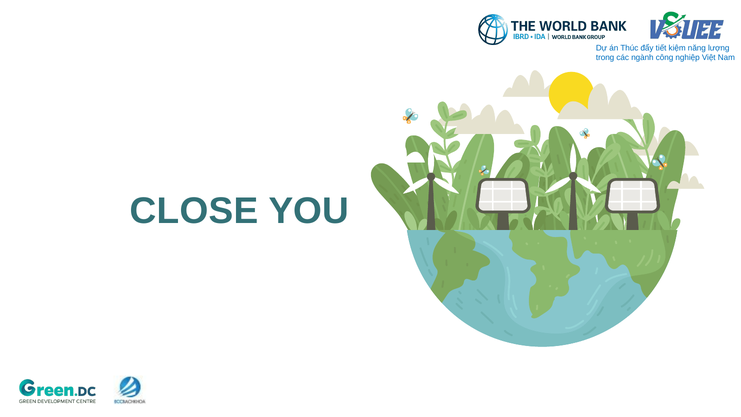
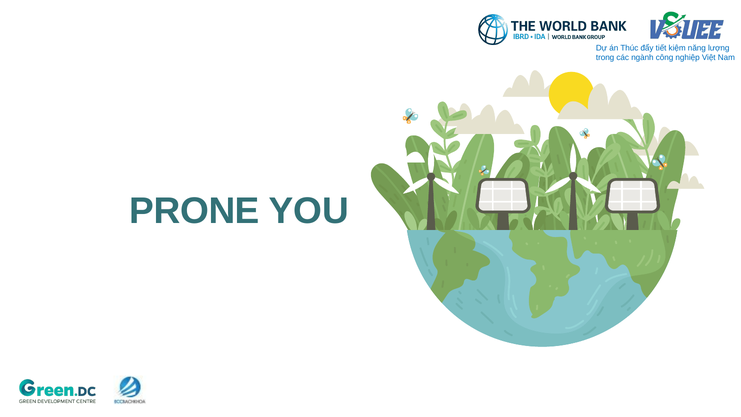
CLOSE: CLOSE -> PRONE
